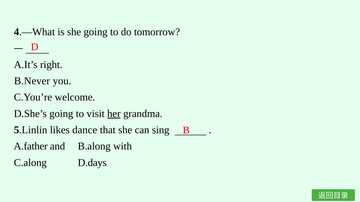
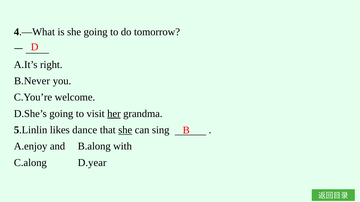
she at (125, 130) underline: none -> present
A.father: A.father -> A.enjoy
D.days: D.days -> D.year
